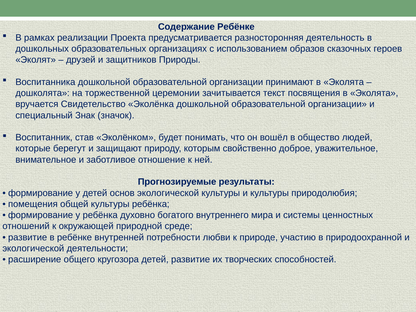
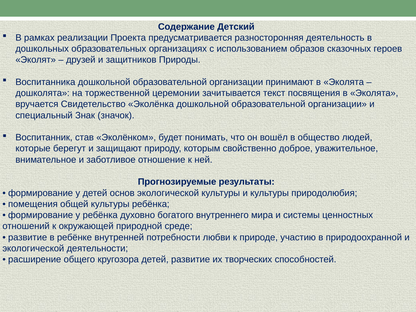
Содержание Ребёнке: Ребёнке -> Детский
